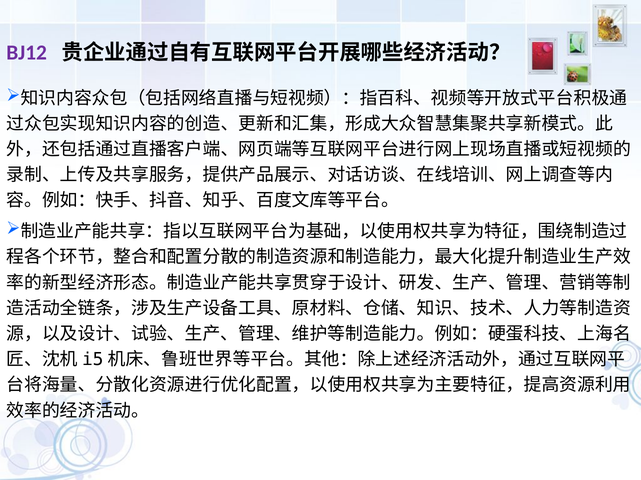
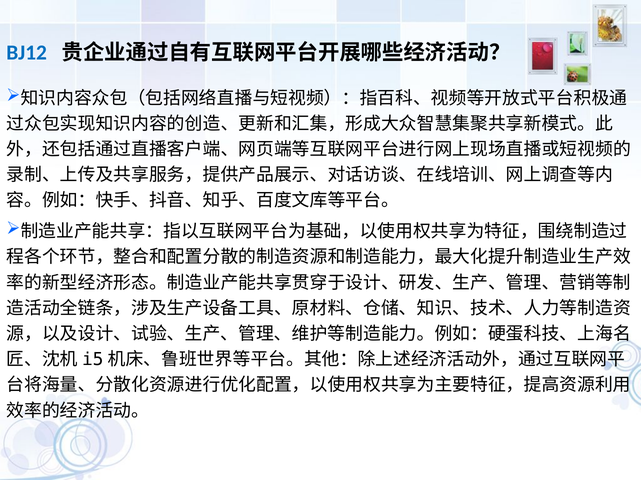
BJ12 colour: purple -> blue
